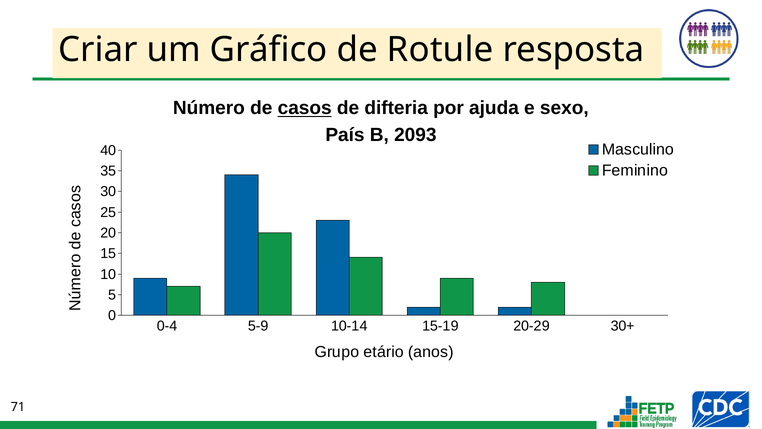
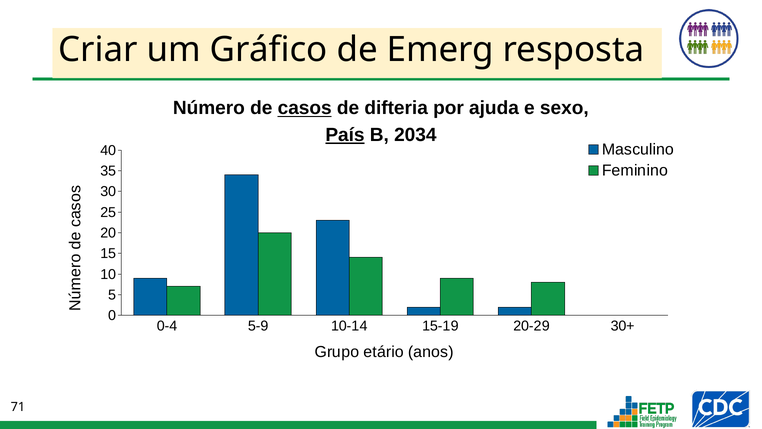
Rotule: Rotule -> Emerg
País underline: none -> present
2093: 2093 -> 2034
